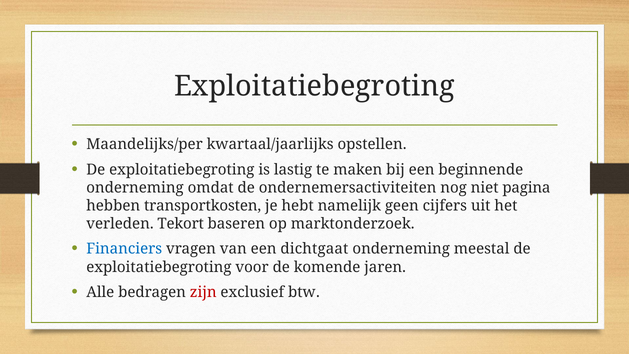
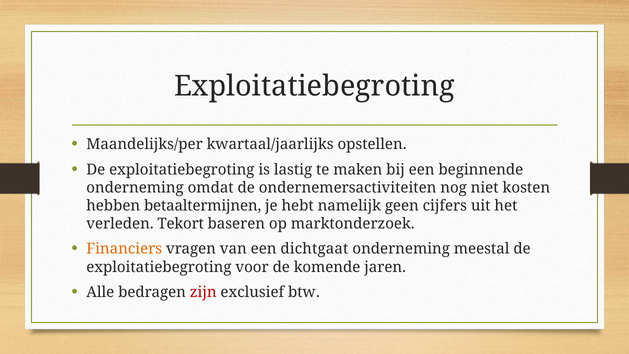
pagina: pagina -> kosten
transportkosten: transportkosten -> betaaltermijnen
Financiers colour: blue -> orange
